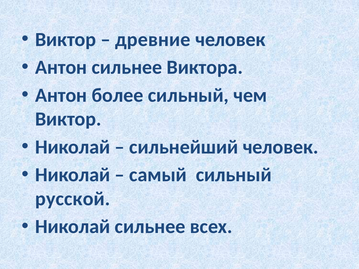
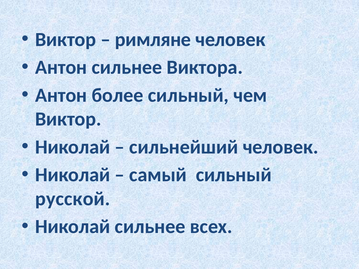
древние: древние -> римляне
